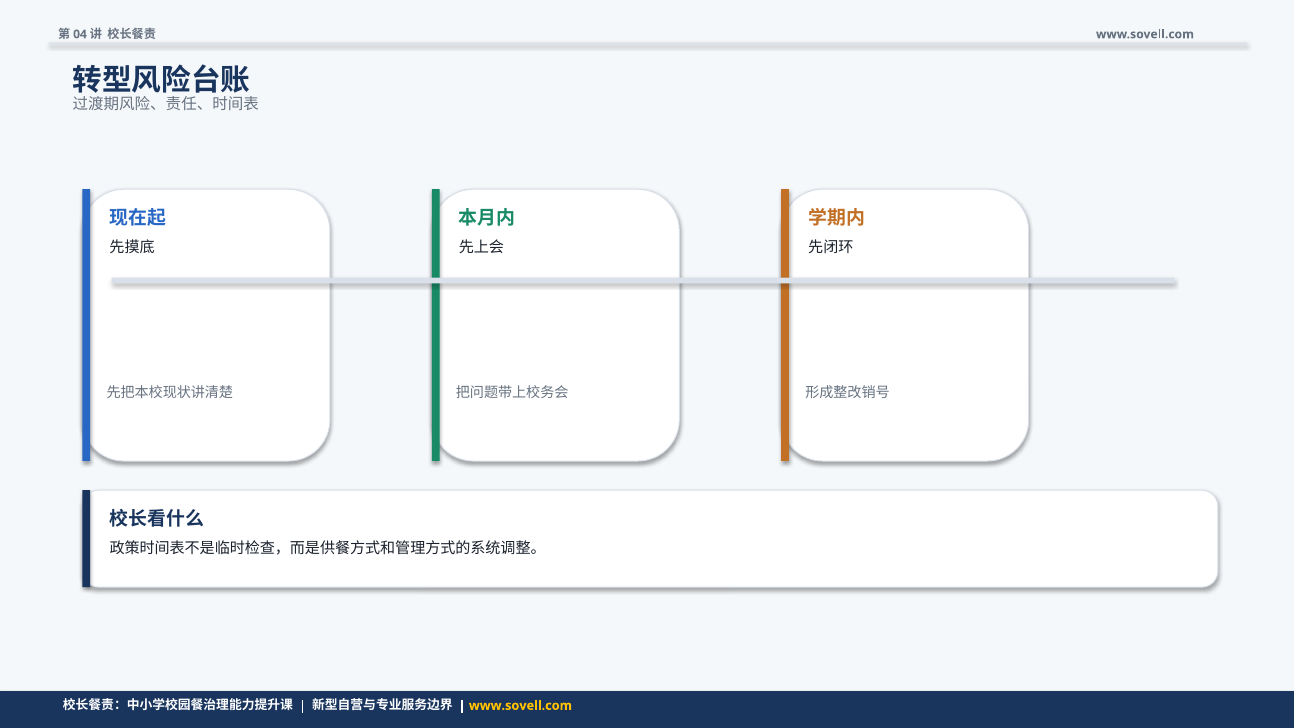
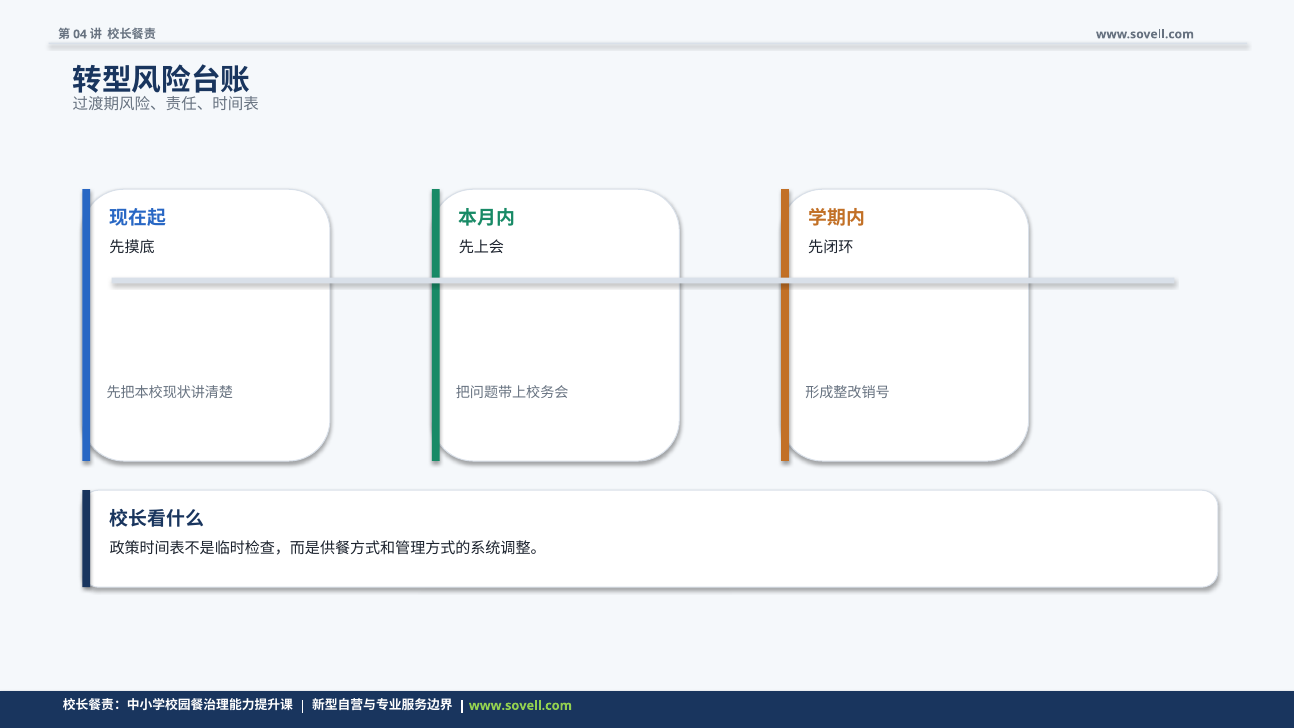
www.sovell.com at (520, 705) colour: yellow -> light green
